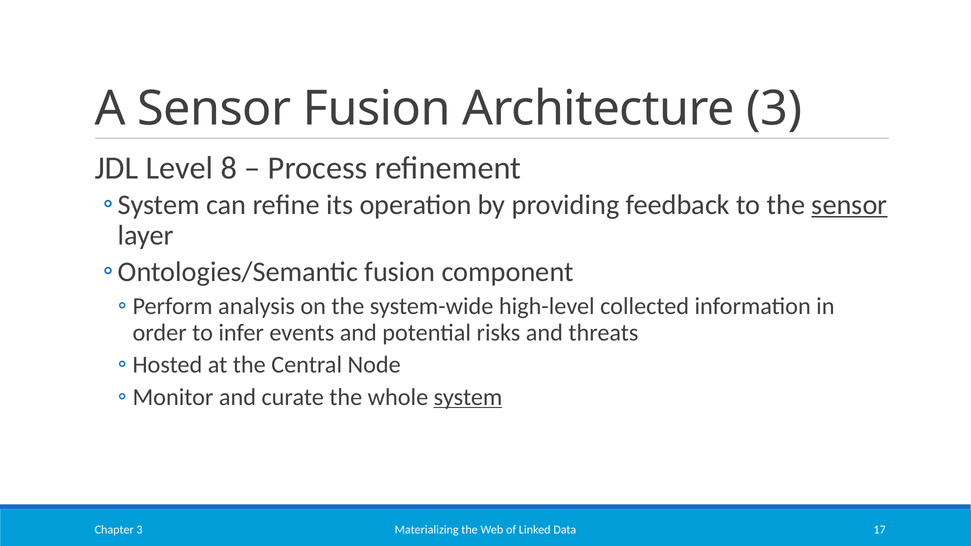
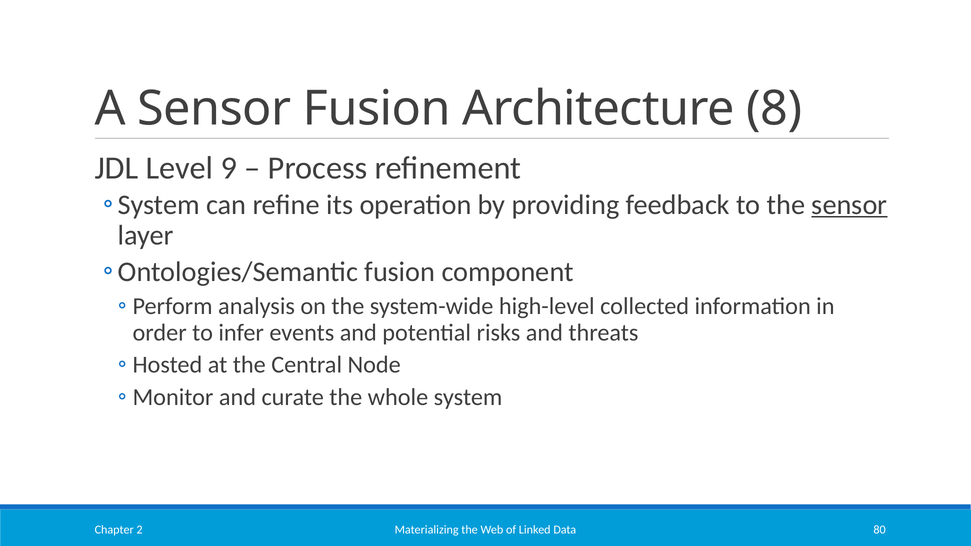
Architecture 3: 3 -> 8
8: 8 -> 9
system underline: present -> none
17: 17 -> 80
Chapter 3: 3 -> 2
